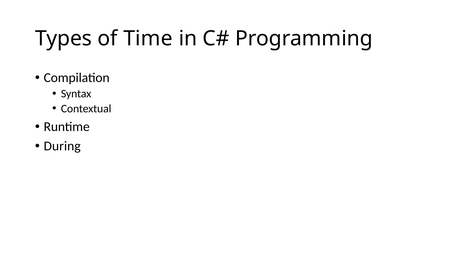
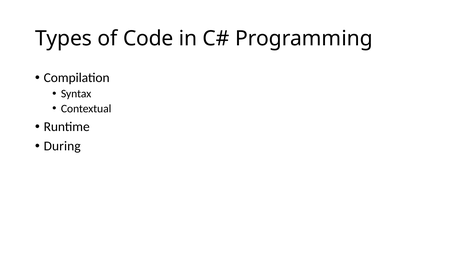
Time: Time -> Code
